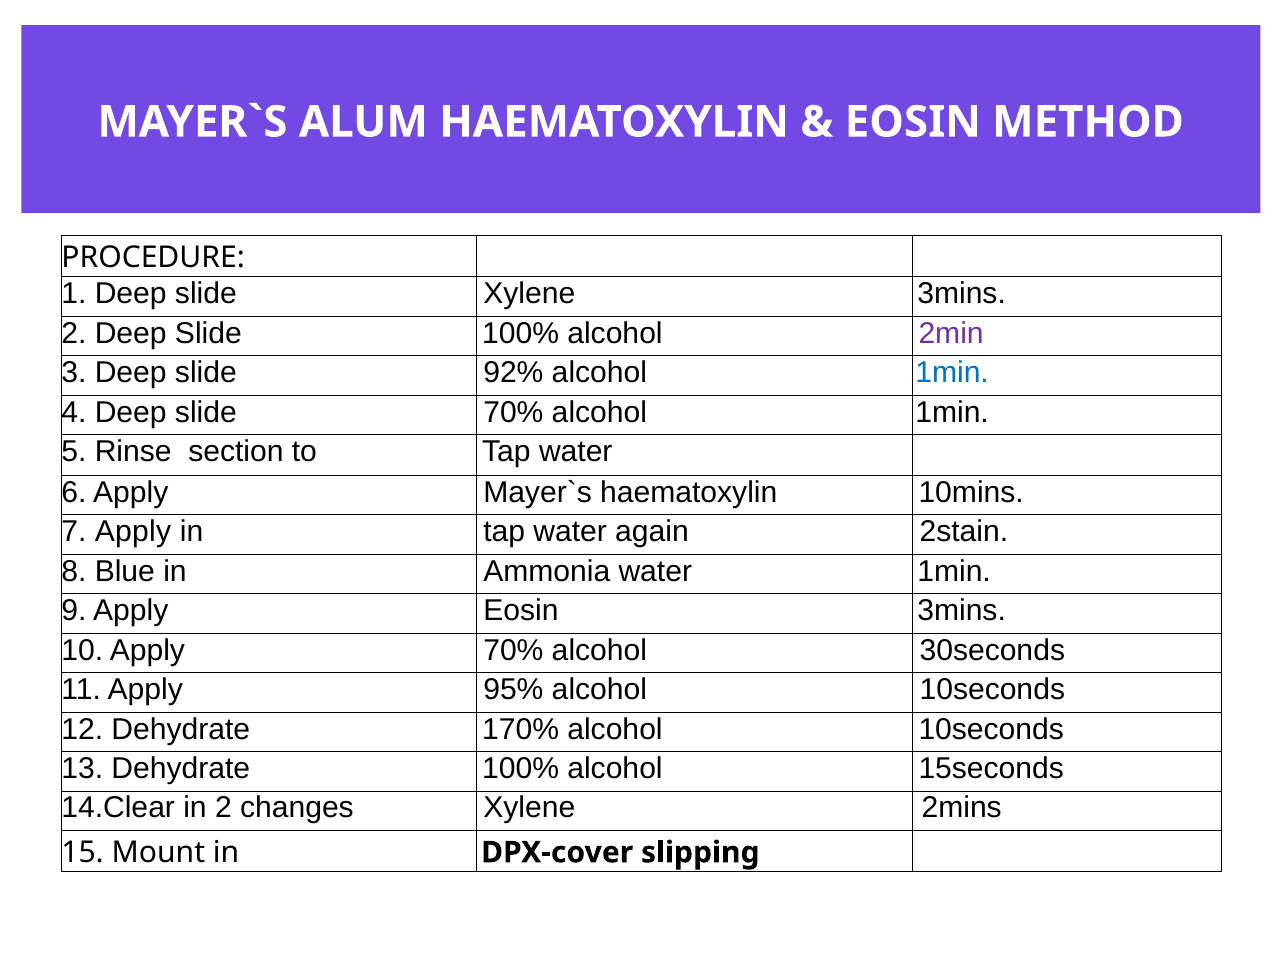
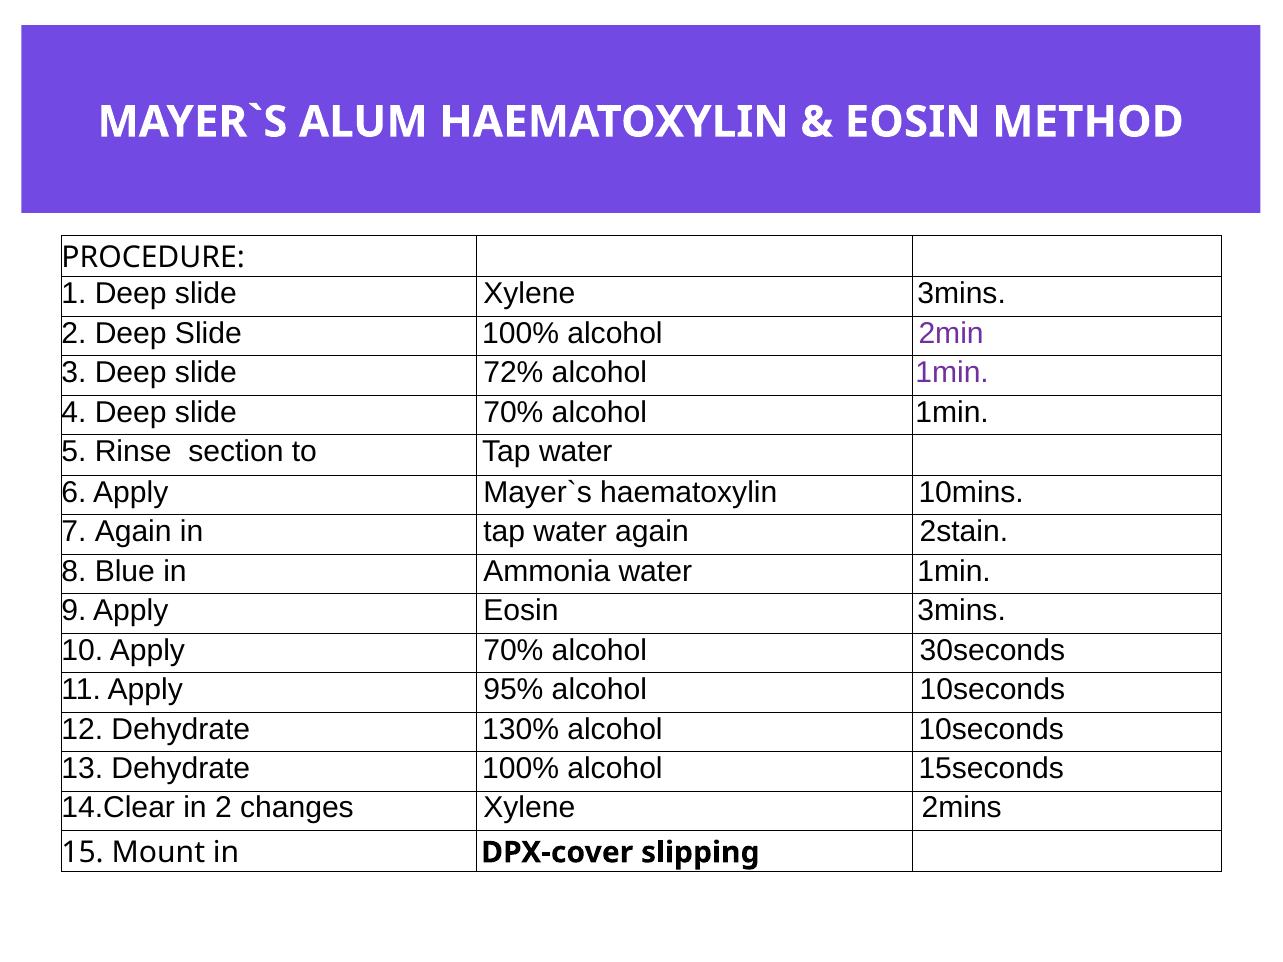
92%: 92% -> 72%
1min at (952, 373) colour: blue -> purple
7 Apply: Apply -> Again
170%: 170% -> 130%
